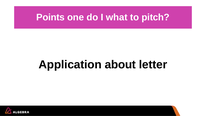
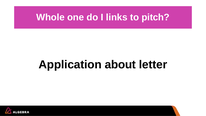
Points: Points -> Whole
what: what -> links
